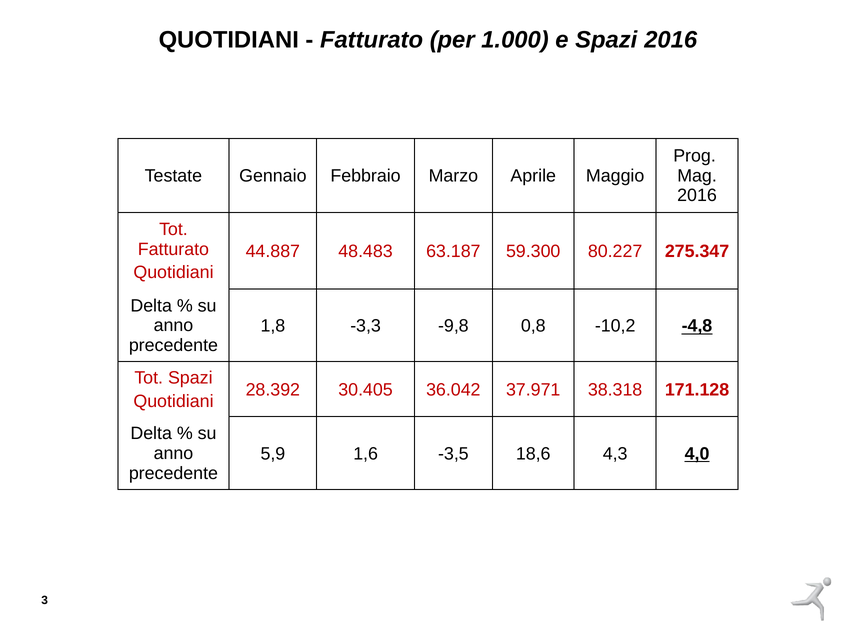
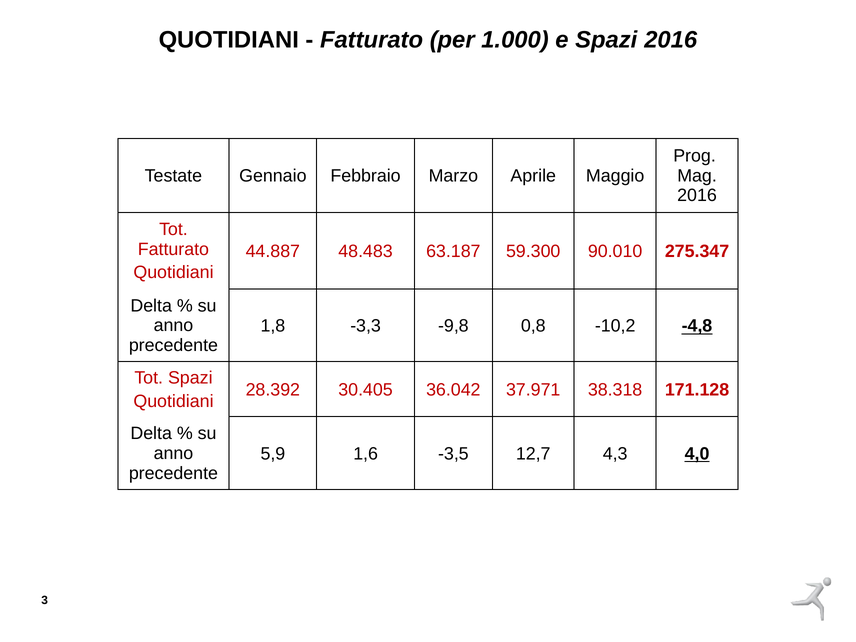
80.227: 80.227 -> 90.010
18,6: 18,6 -> 12,7
